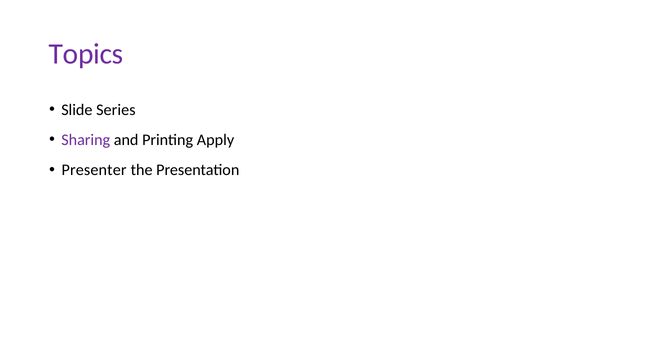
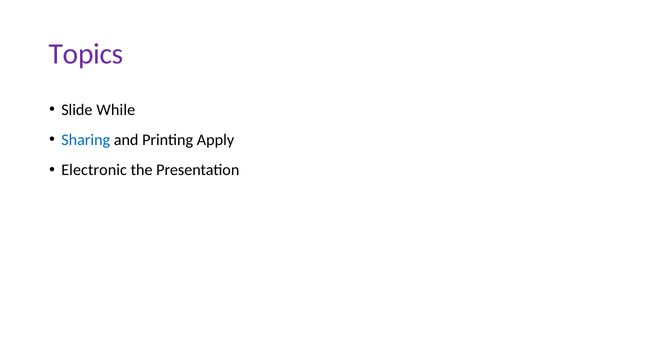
Series: Series -> While
Sharing colour: purple -> blue
Presenter: Presenter -> Electronic
